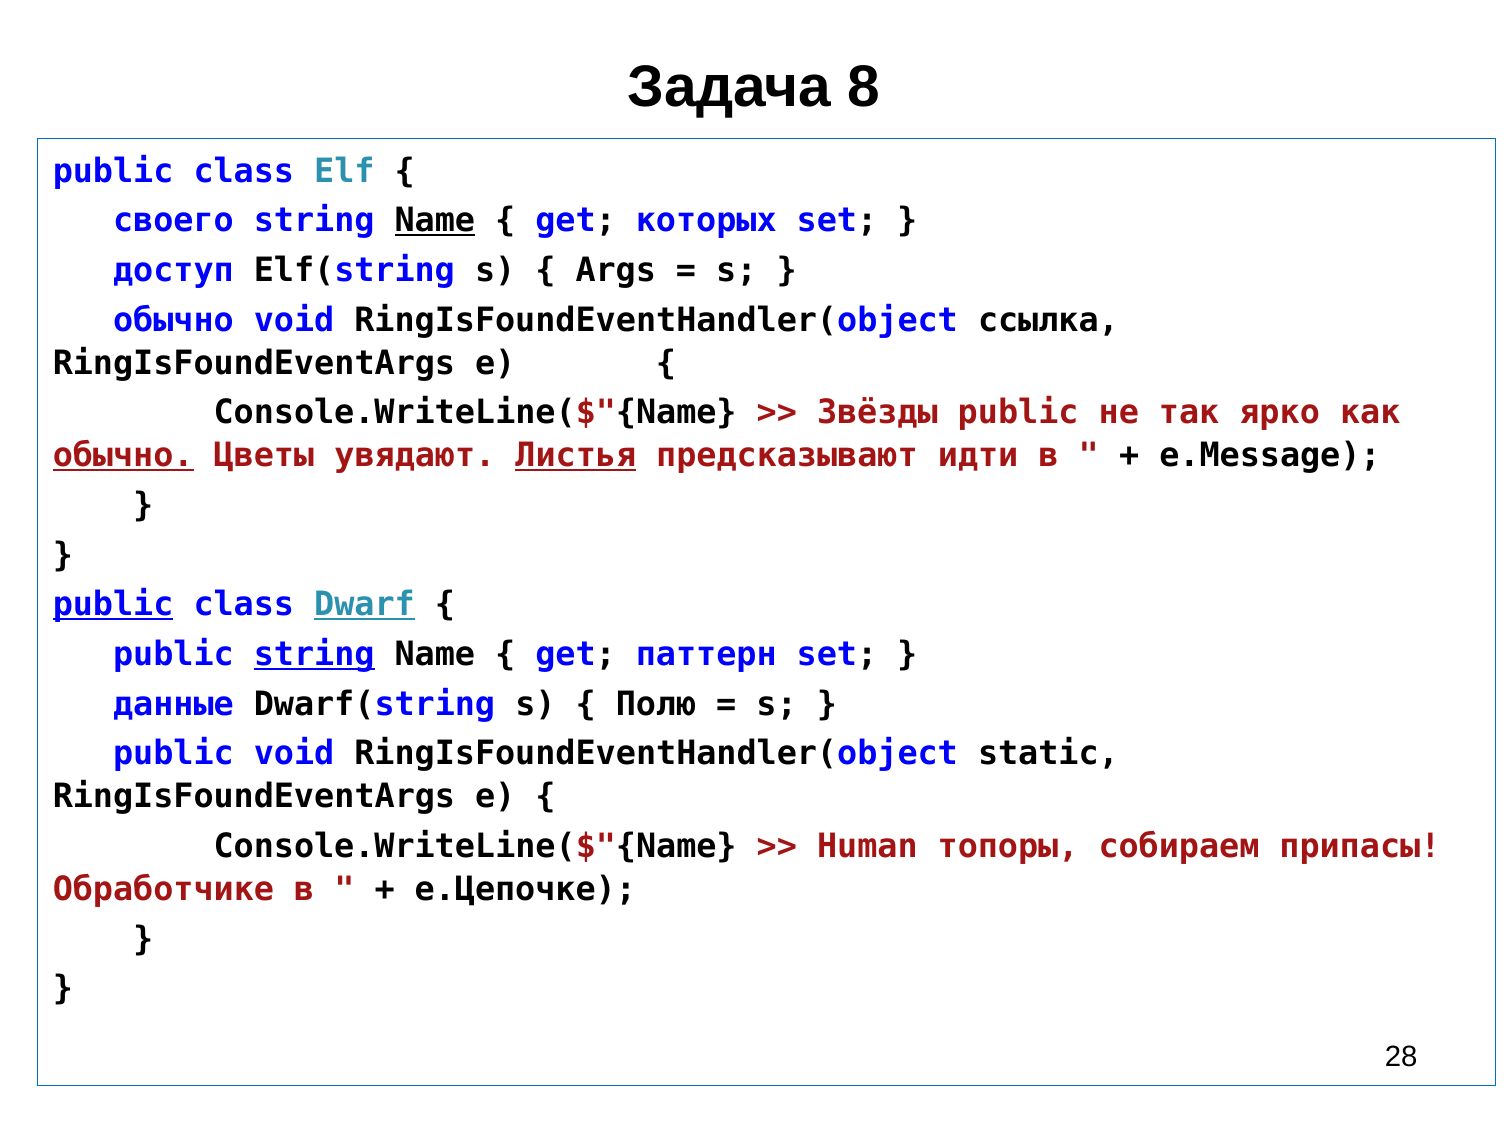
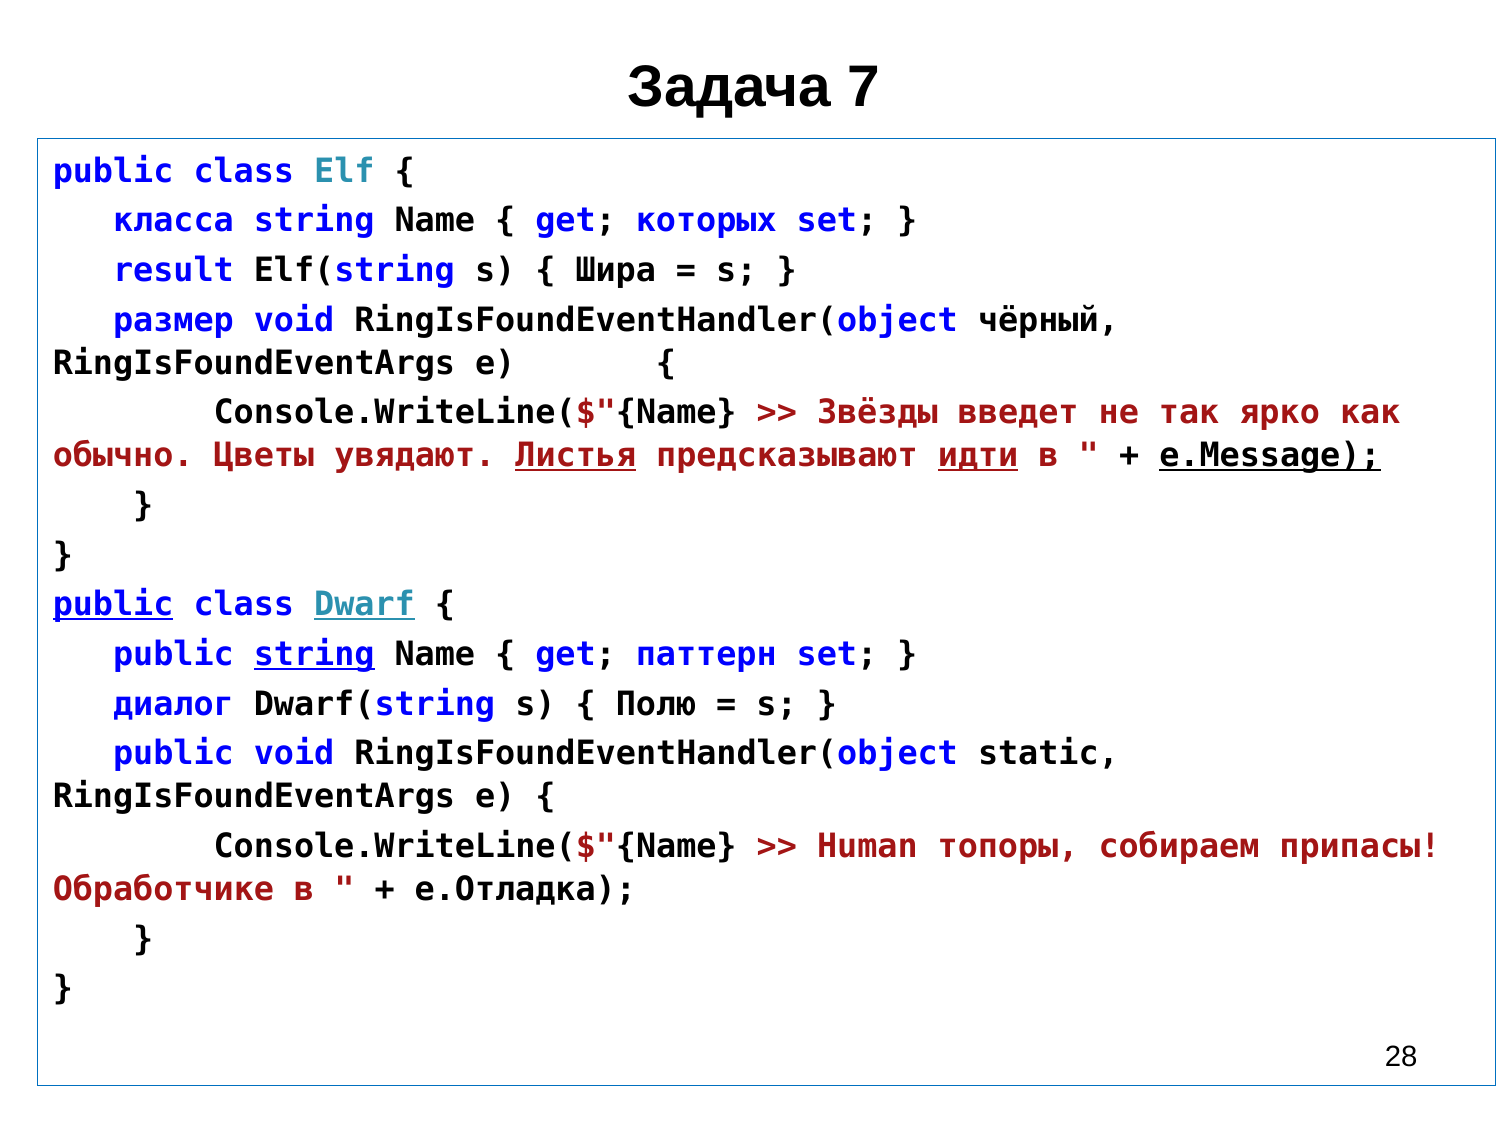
8: 8 -> 7
своего: своего -> класса
Name at (435, 221) underline: present -> none
доступ: доступ -> result
Args: Args -> Шира
обычно at (173, 320): обычно -> размер
ссылка: ссылка -> чёрный
Звёзды public: public -> введет
обычно at (123, 456) underline: present -> none
идти underline: none -> present
e.Message underline: none -> present
данные: данные -> диалог
e.Цепочке: e.Цепочке -> e.Отладка
